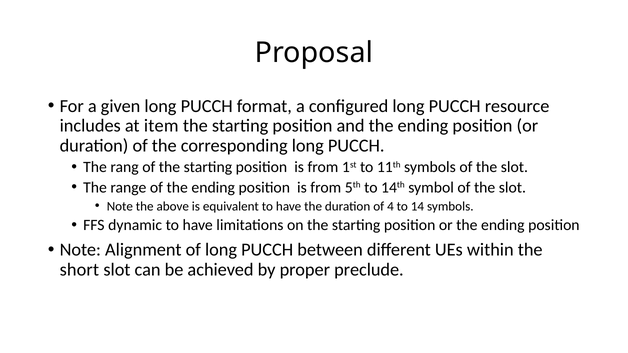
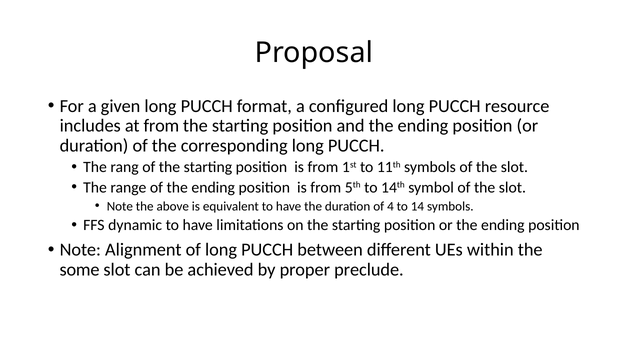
at item: item -> from
short: short -> some
